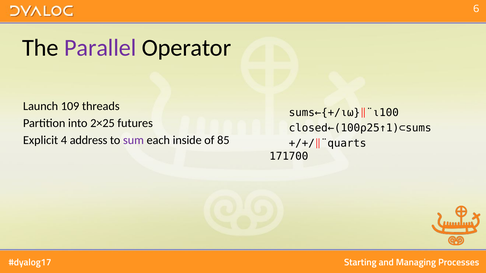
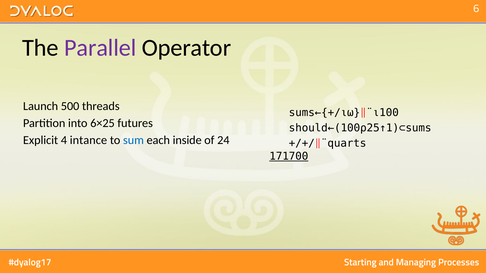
109: 109 -> 500
2×25: 2×25 -> 6×25
closed←(100⍴25↑1)⊂sums: closed←(100⍴25↑1)⊂sums -> should←(100⍴25↑1)⊂sums
address: address -> intance
sum colour: purple -> blue
85: 85 -> 24
171700 underline: none -> present
